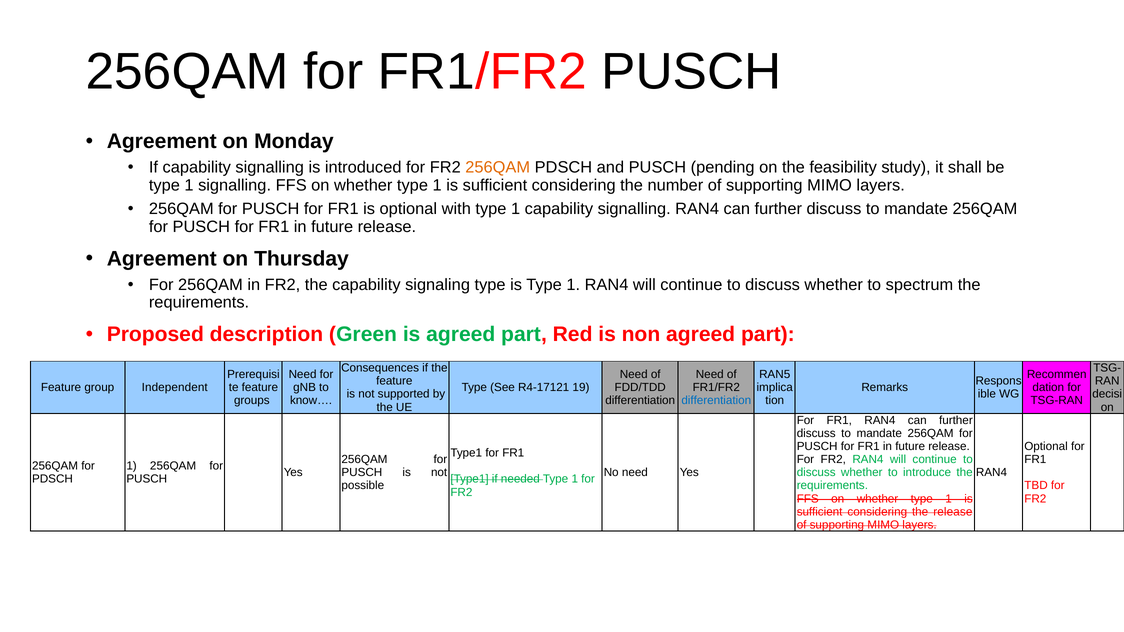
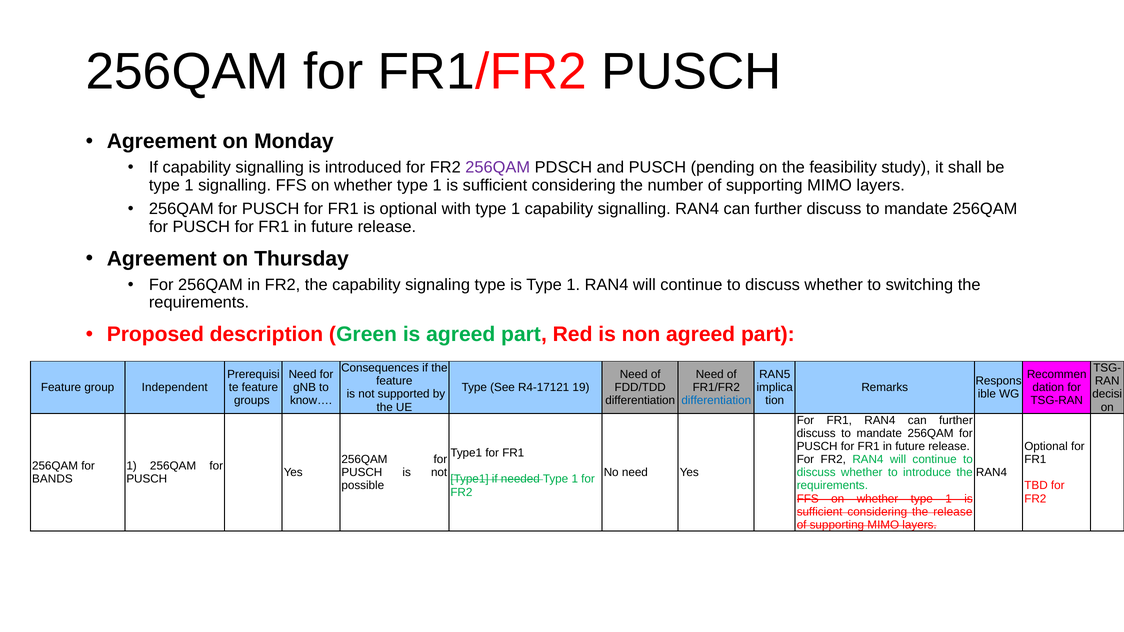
256QAM at (498, 168) colour: orange -> purple
spectrum: spectrum -> switching
PDSCH at (52, 479): PDSCH -> BANDS
